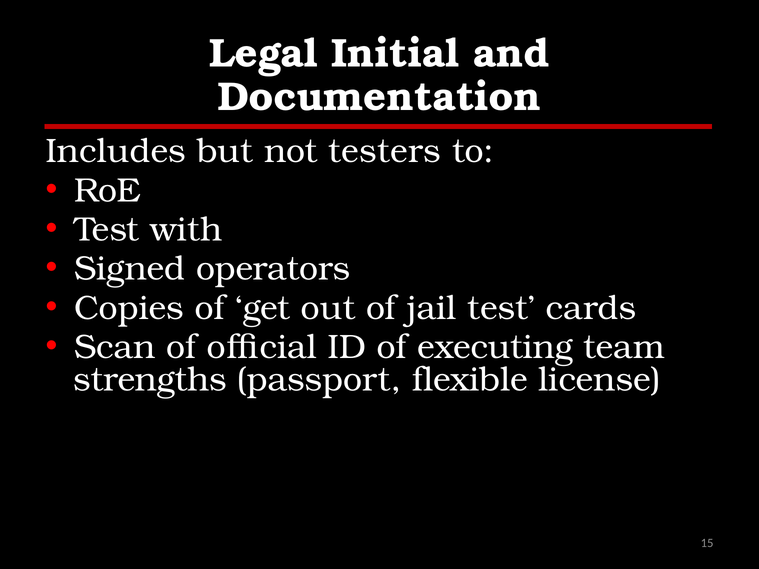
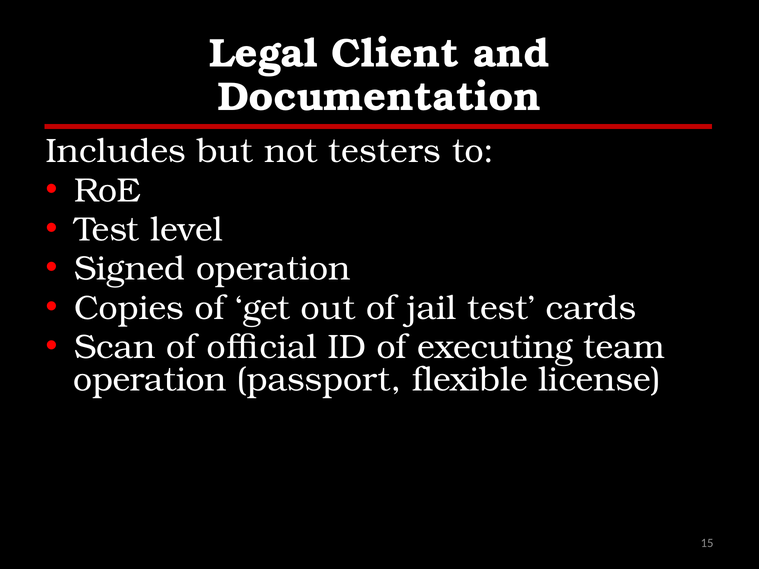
Initial: Initial -> Client
with: with -> level
Signed operators: operators -> operation
strengths at (150, 380): strengths -> operation
